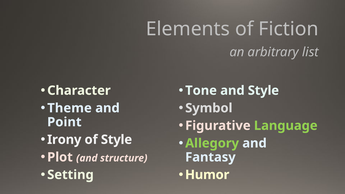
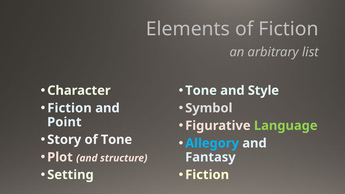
Theme at (70, 108): Theme -> Fiction
Irony: Irony -> Story
of Style: Style -> Tone
Allegory colour: light green -> light blue
Humor at (207, 175): Humor -> Fiction
